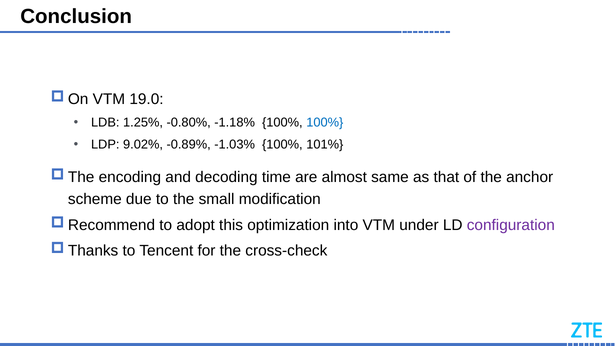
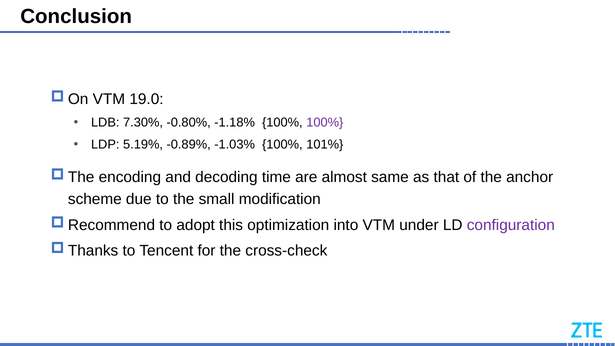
1.25%: 1.25% -> 7.30%
100% at (325, 123) colour: blue -> purple
9.02%: 9.02% -> 5.19%
